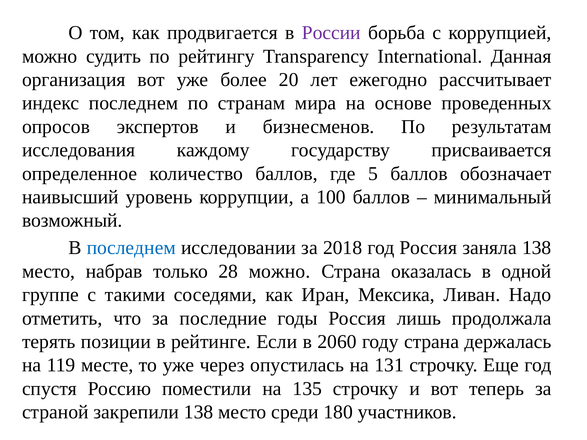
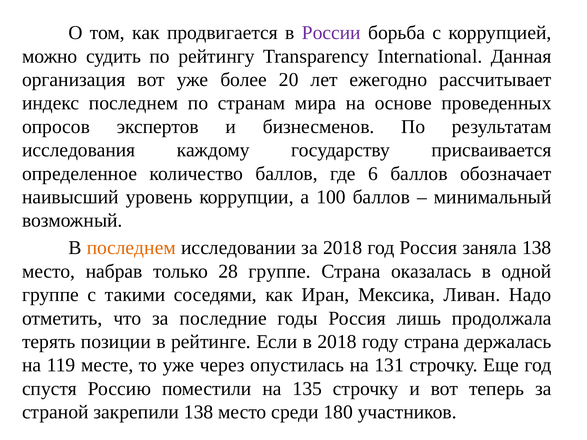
5: 5 -> 6
последнем at (131, 248) colour: blue -> orange
28 можно: можно -> группе
в 2060: 2060 -> 2018
